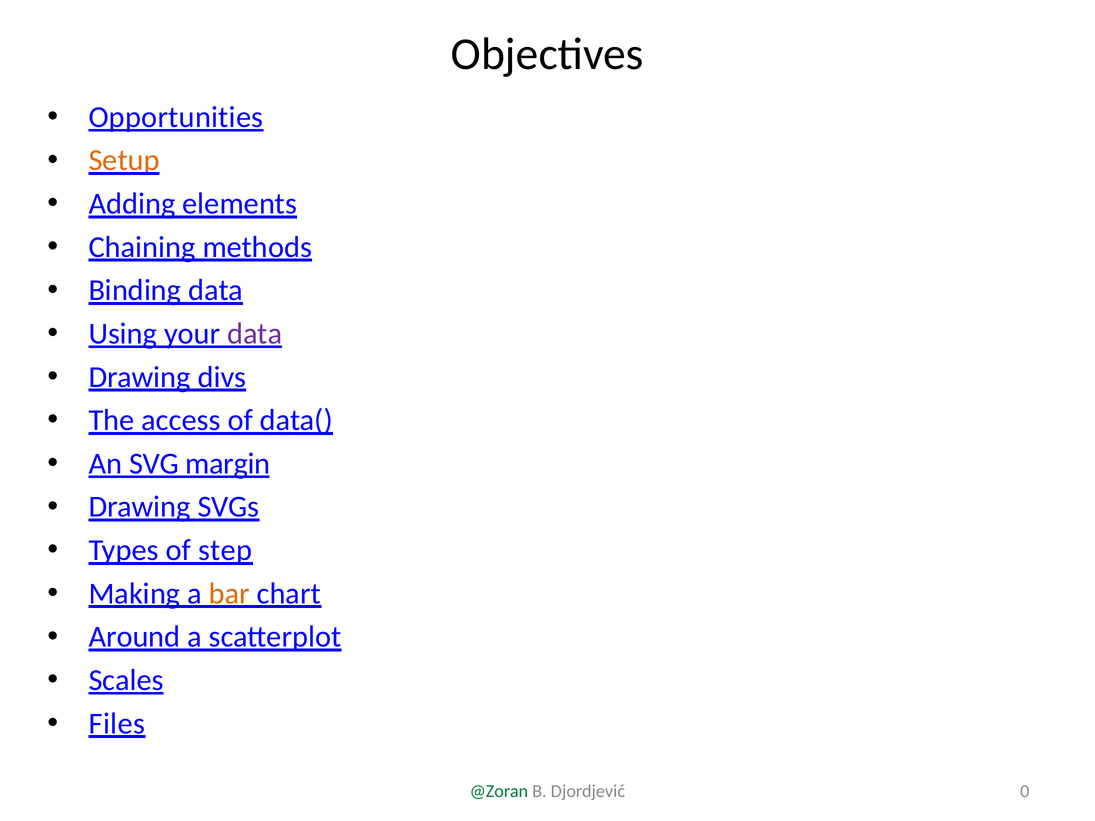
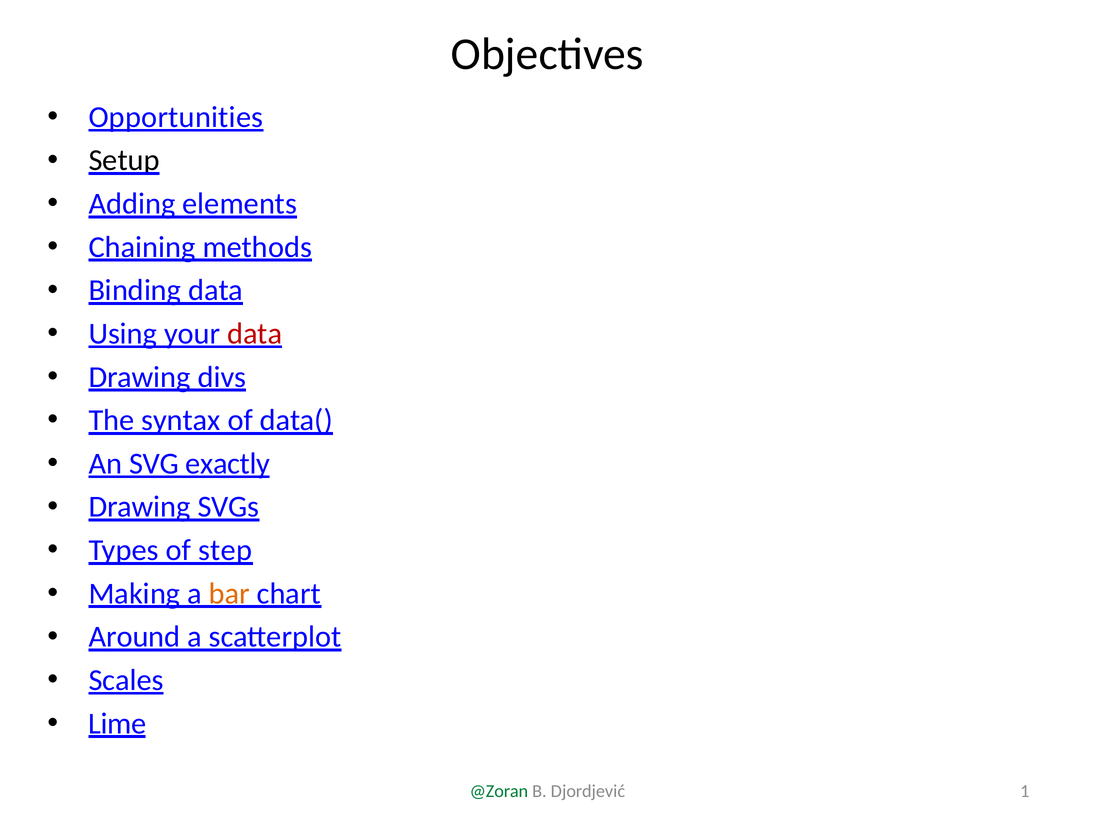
Setup colour: orange -> black
data at (255, 334) colour: purple -> red
access: access -> syntax
margin: margin -> exactly
Files: Files -> Lime
0: 0 -> 1
